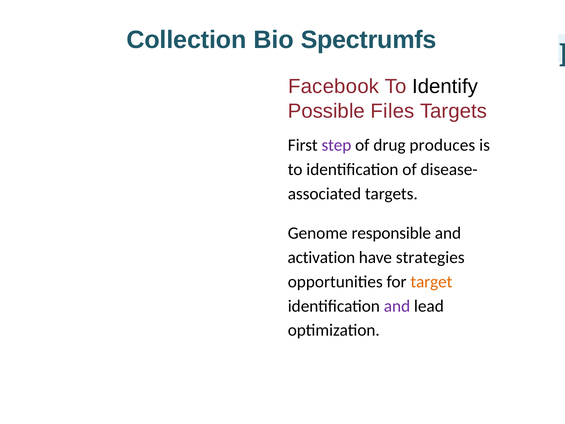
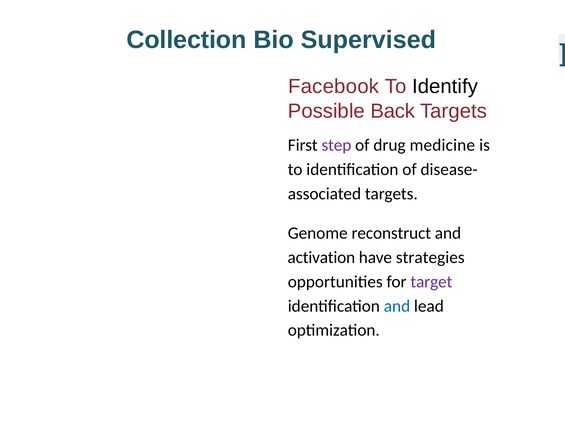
Spectrumfs: Spectrumfs -> Supervised
Files: Files -> Back
produces: produces -> medicine
responsible: responsible -> reconstruct
target colour: orange -> purple
and at (397, 306) colour: purple -> blue
